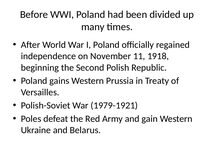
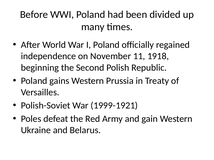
1979-1921: 1979-1921 -> 1999-1921
